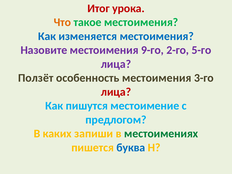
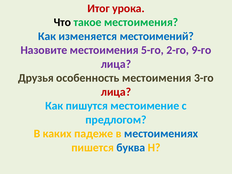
Что colour: orange -> black
изменяется местоимения: местоимения -> местоимений
9-го: 9-го -> 5-го
5-го: 5-го -> 9-го
Ползёт: Ползёт -> Друзья
запиши: запиши -> падеже
местоимениях colour: green -> blue
